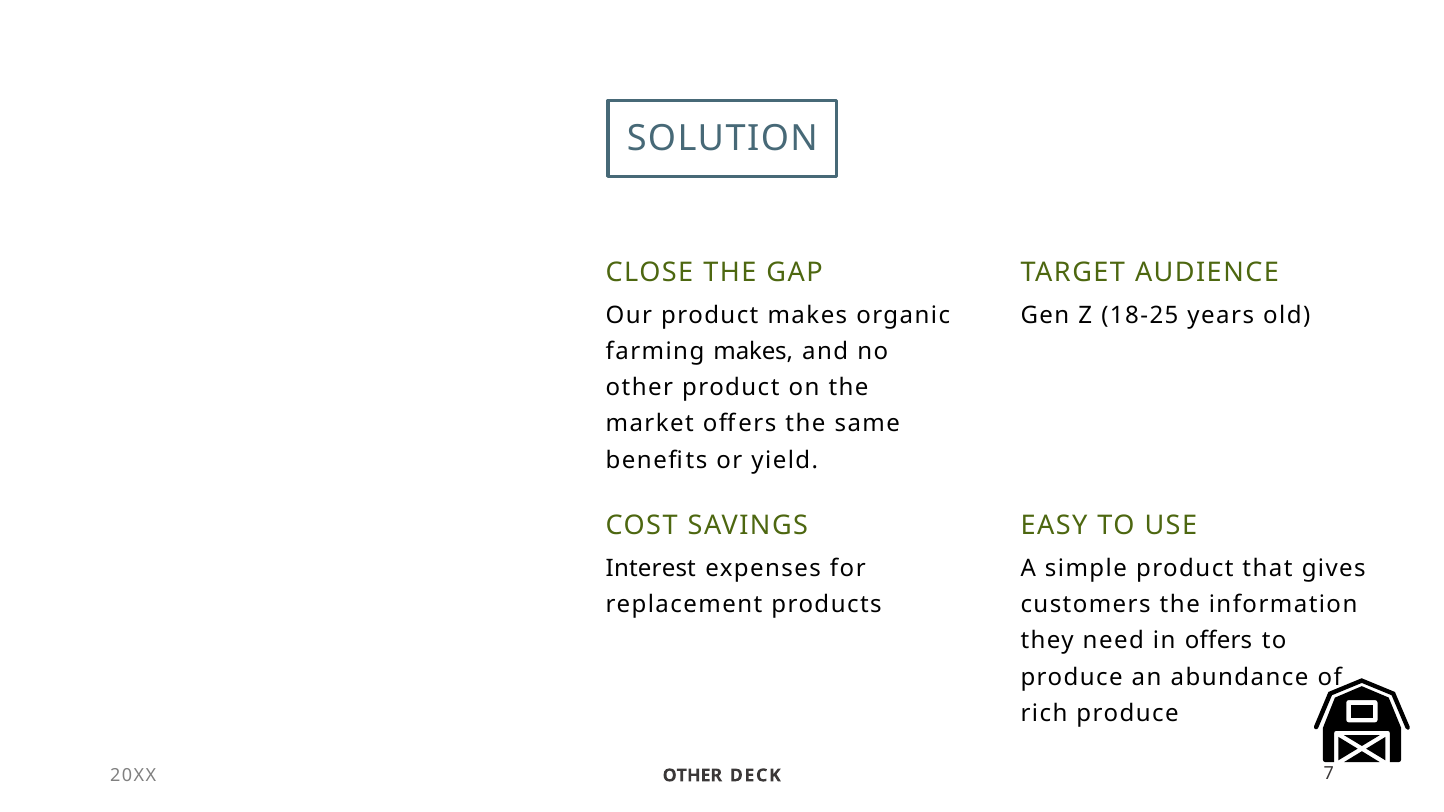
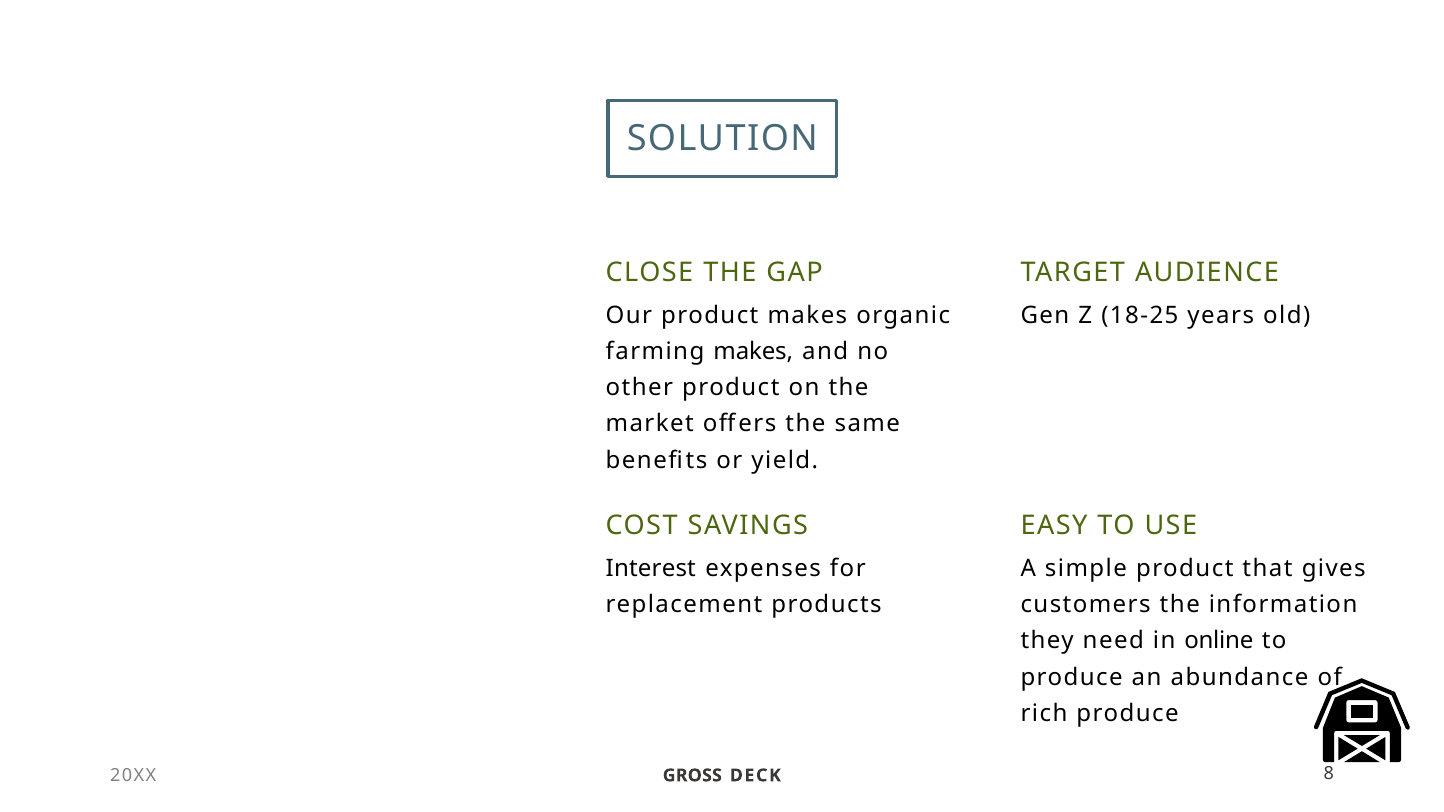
in offers: offers -> online
20XX OTHER: OTHER -> GROSS
7: 7 -> 8
